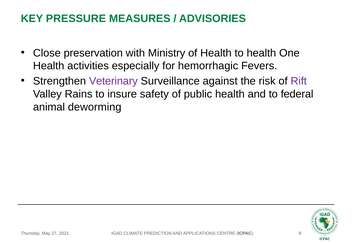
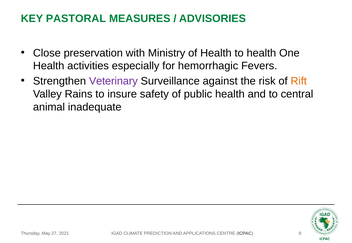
PRESSURE: PRESSURE -> PASTORAL
Rift colour: purple -> orange
federal: federal -> central
deworming: deworming -> inadequate
